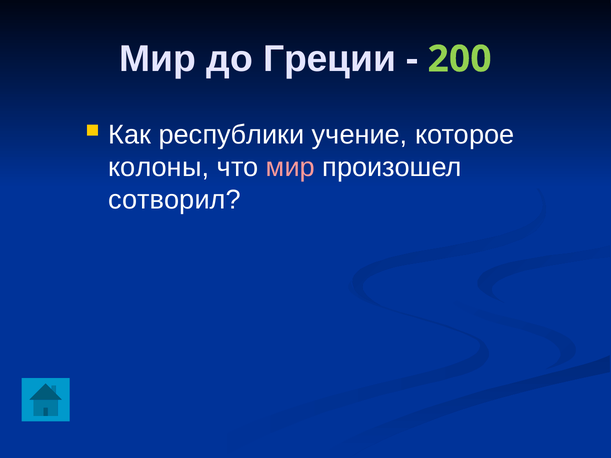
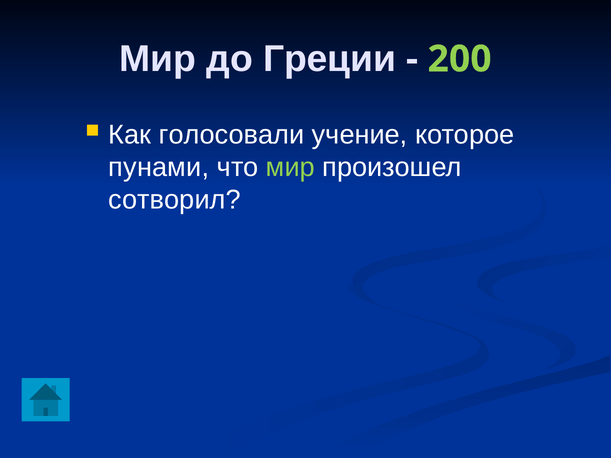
республики: республики -> голосовали
колоны: колоны -> пунами
мир at (290, 167) colour: pink -> light green
